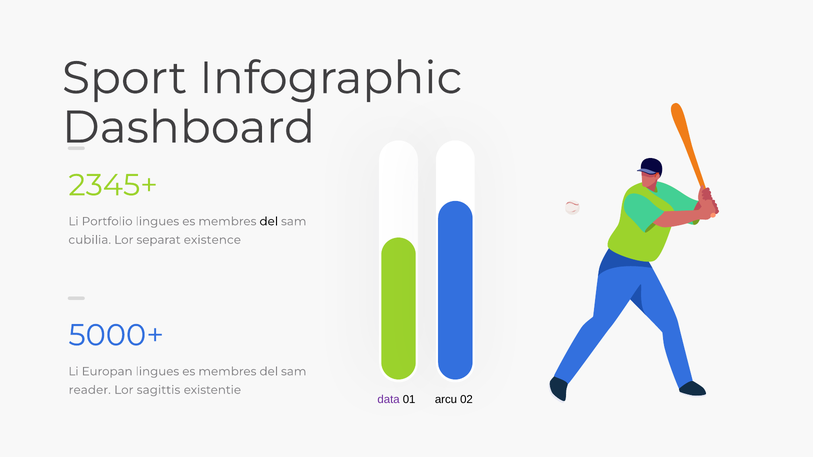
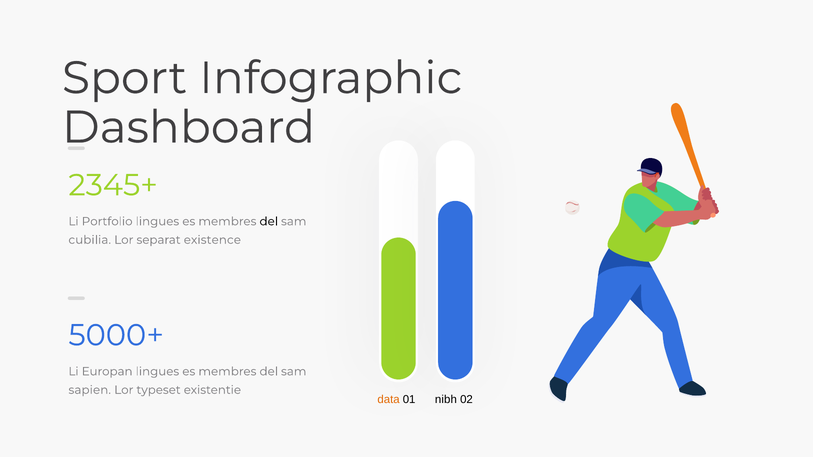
reader: reader -> sapien
sagittis: sagittis -> typeset
data colour: purple -> orange
arcu: arcu -> nibh
